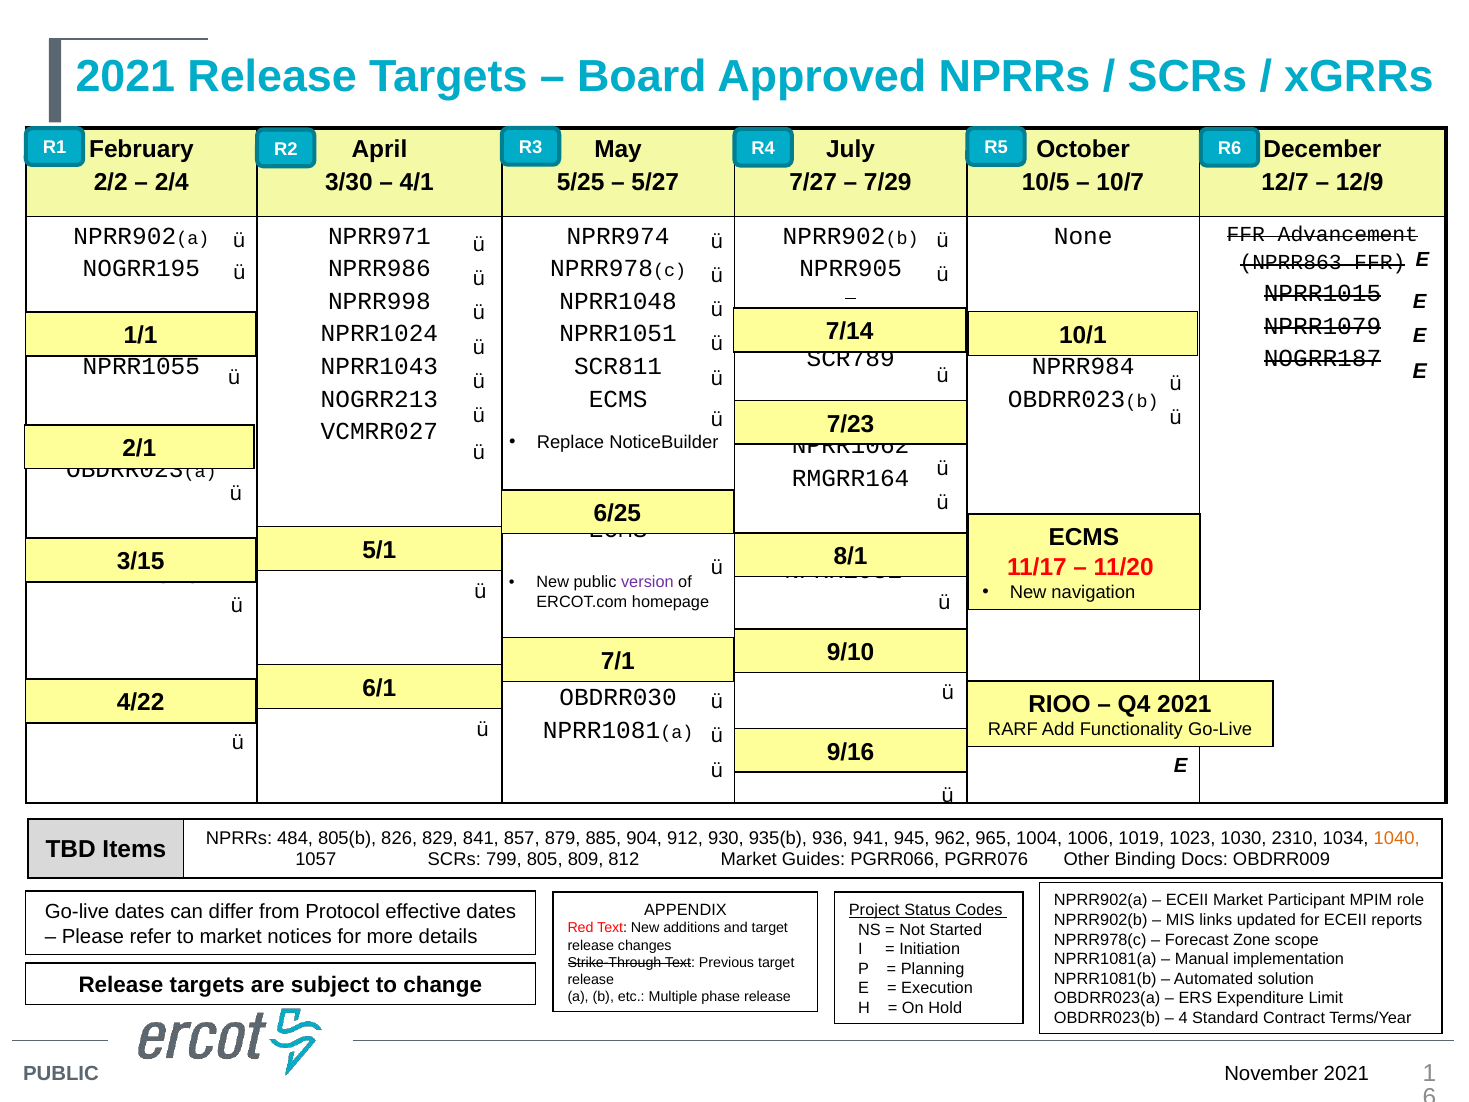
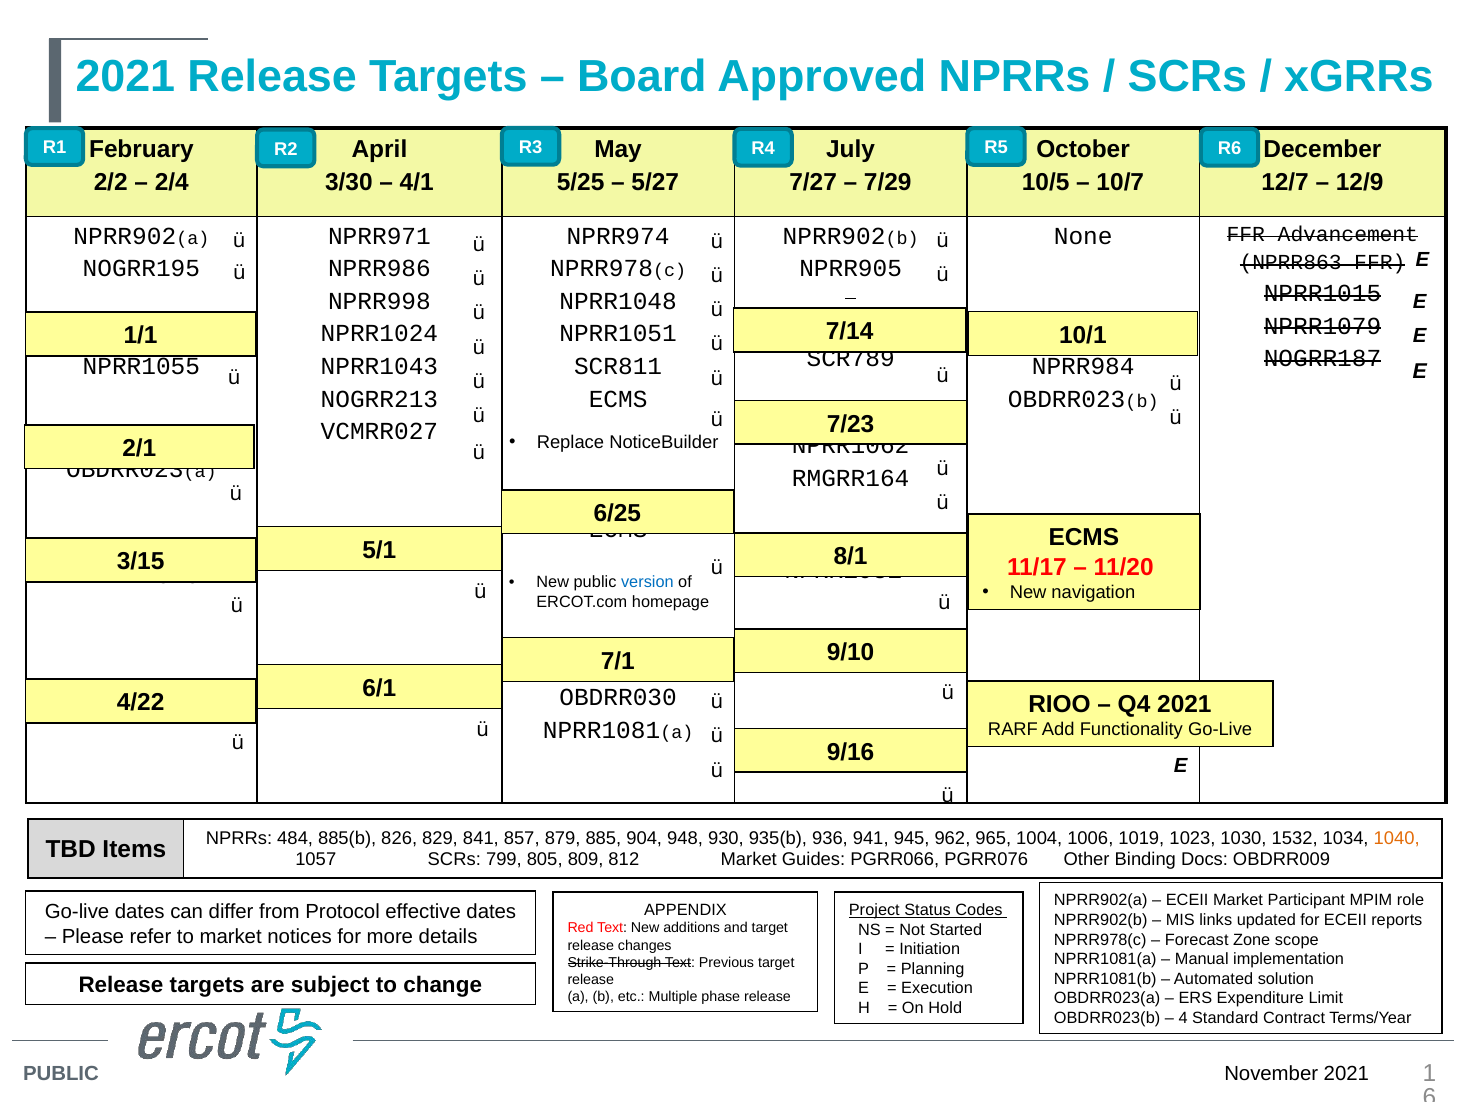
version colour: purple -> blue
805(b: 805(b -> 885(b
912: 912 -> 948
2310: 2310 -> 1532
